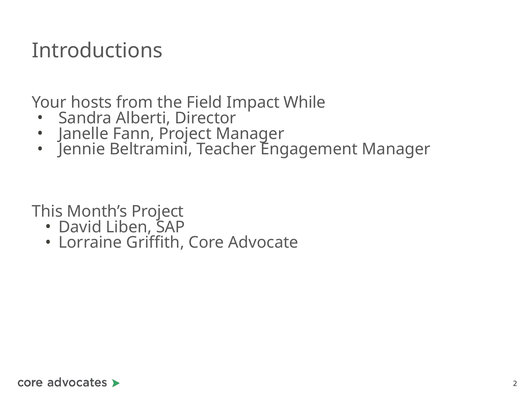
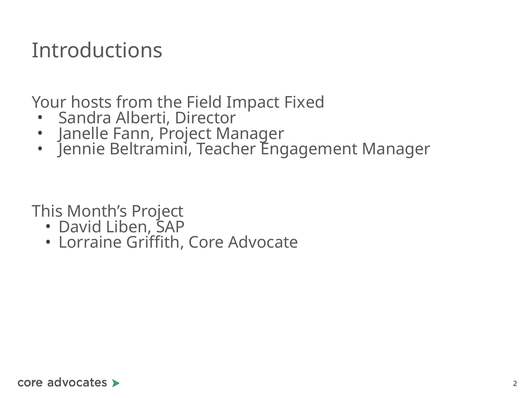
While: While -> Fixed
